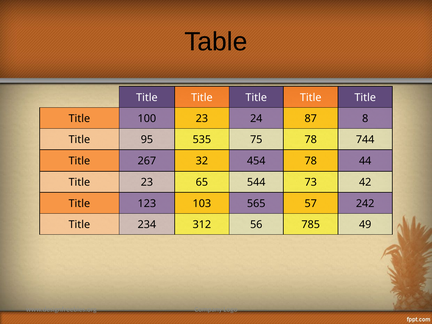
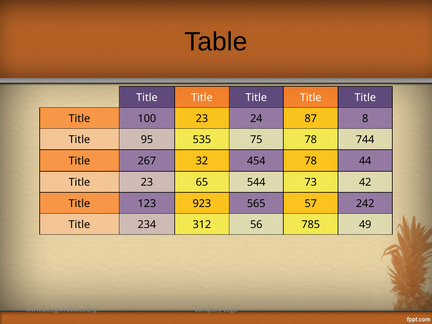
103: 103 -> 923
